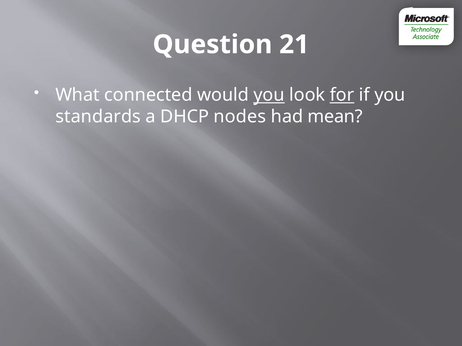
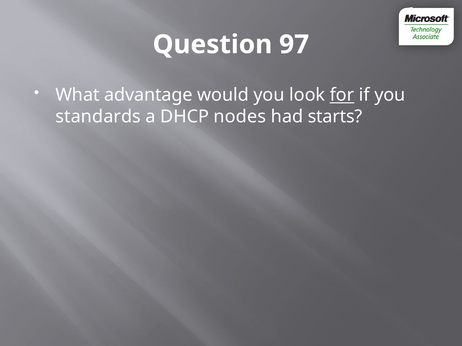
21: 21 -> 97
connected: connected -> advantage
you at (269, 95) underline: present -> none
mean: mean -> starts
